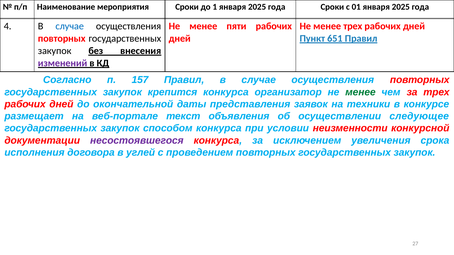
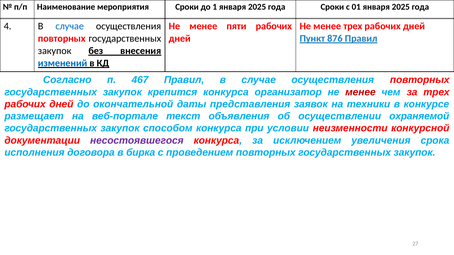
651: 651 -> 876
изменений colour: purple -> blue
157: 157 -> 467
менее at (360, 92) colour: green -> red
следующее: следующее -> охраняемой
углей: углей -> бирка
